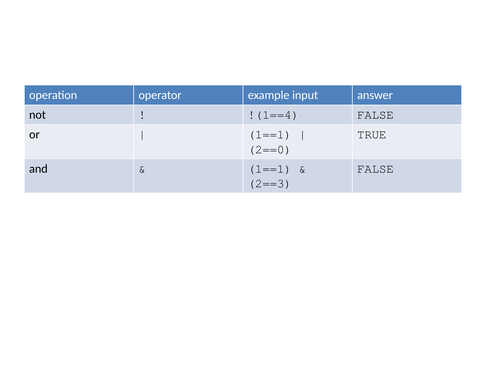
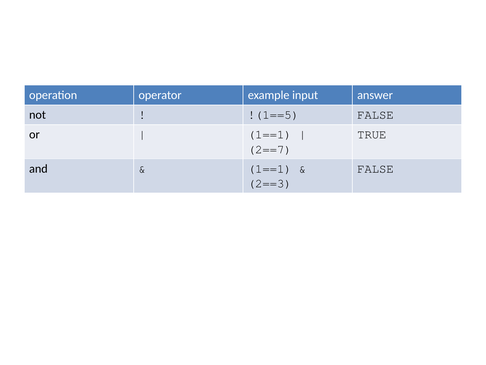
!(1==4: !(1==4 -> !(1==5
2==0: 2==0 -> 2==7
